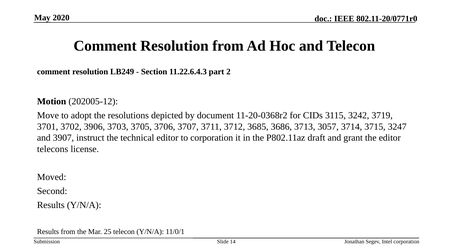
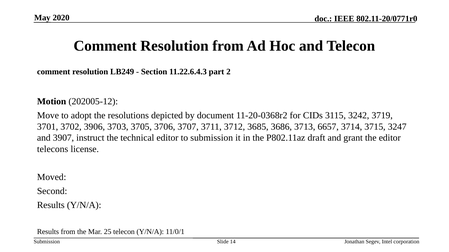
3057: 3057 -> 6657
to corporation: corporation -> submission
